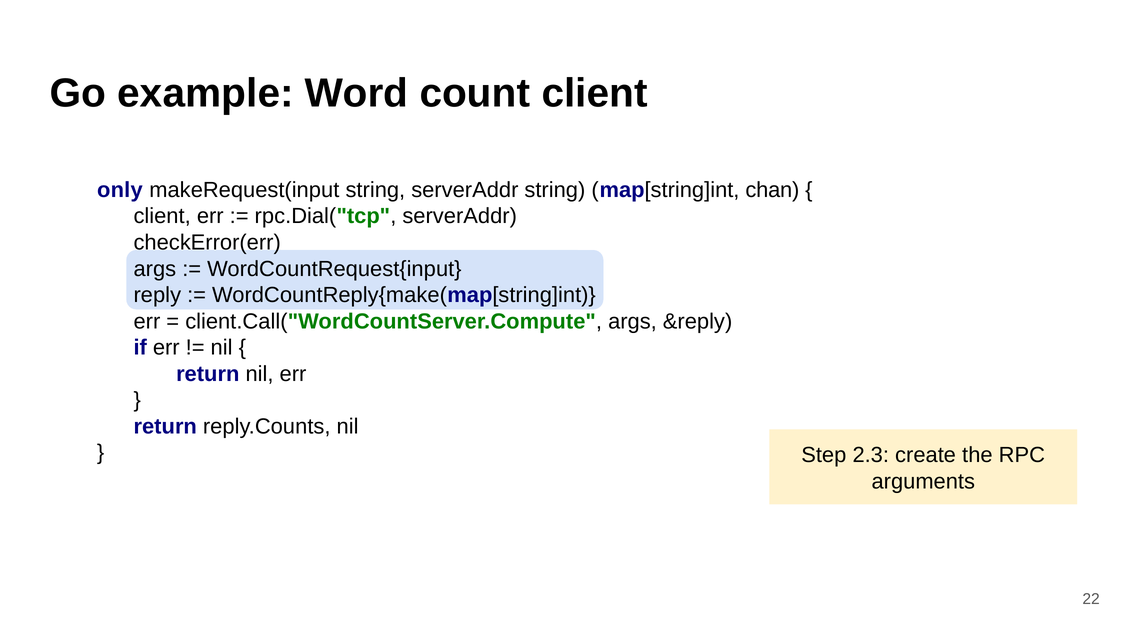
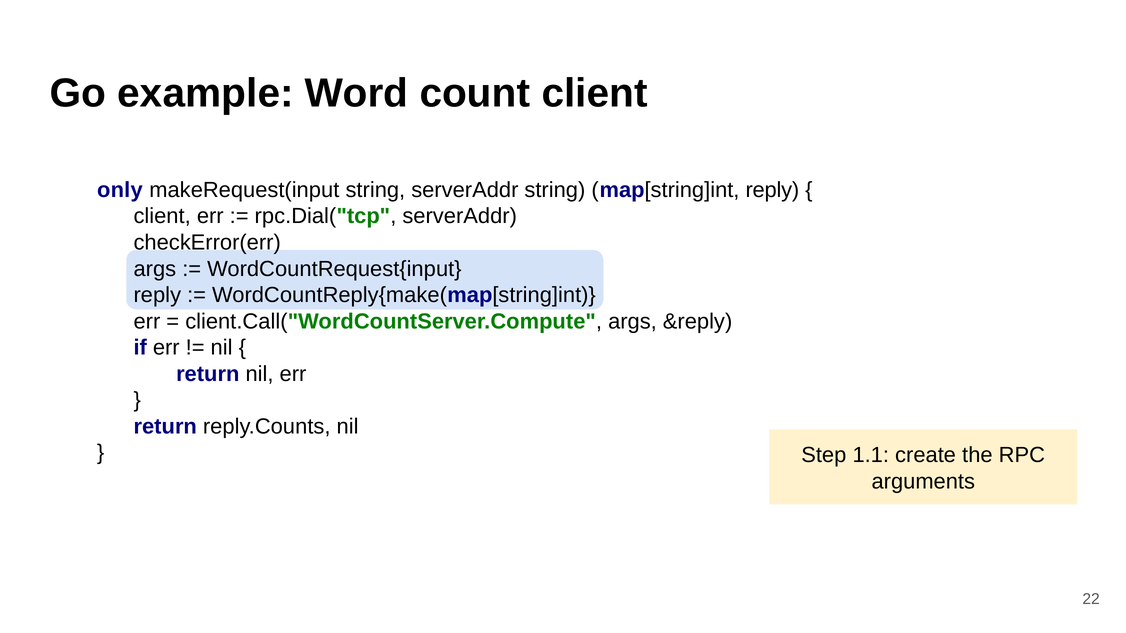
map[string]int chan: chan -> reply
2.3: 2.3 -> 1.1
